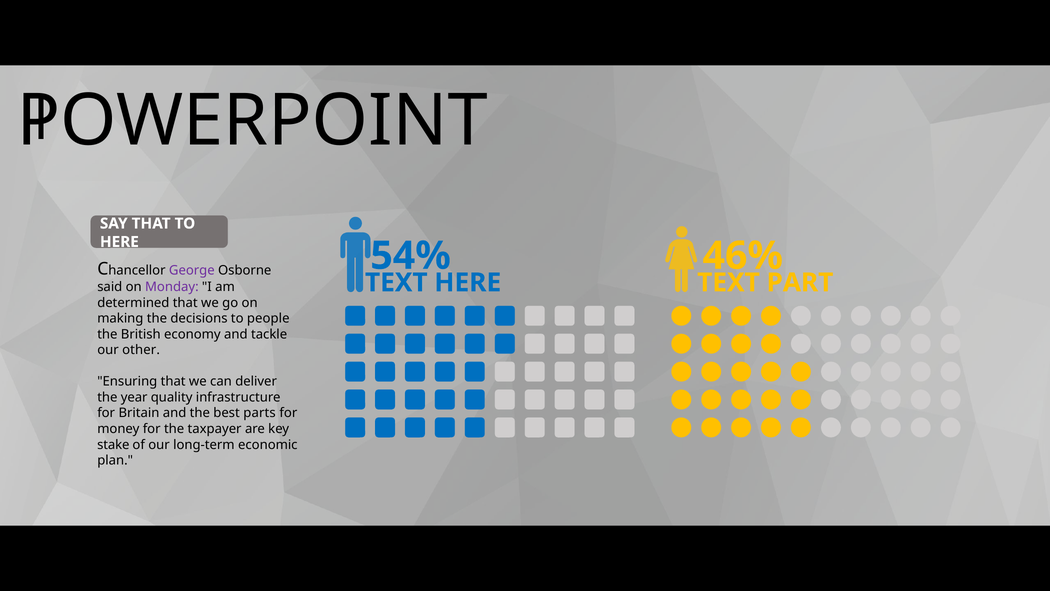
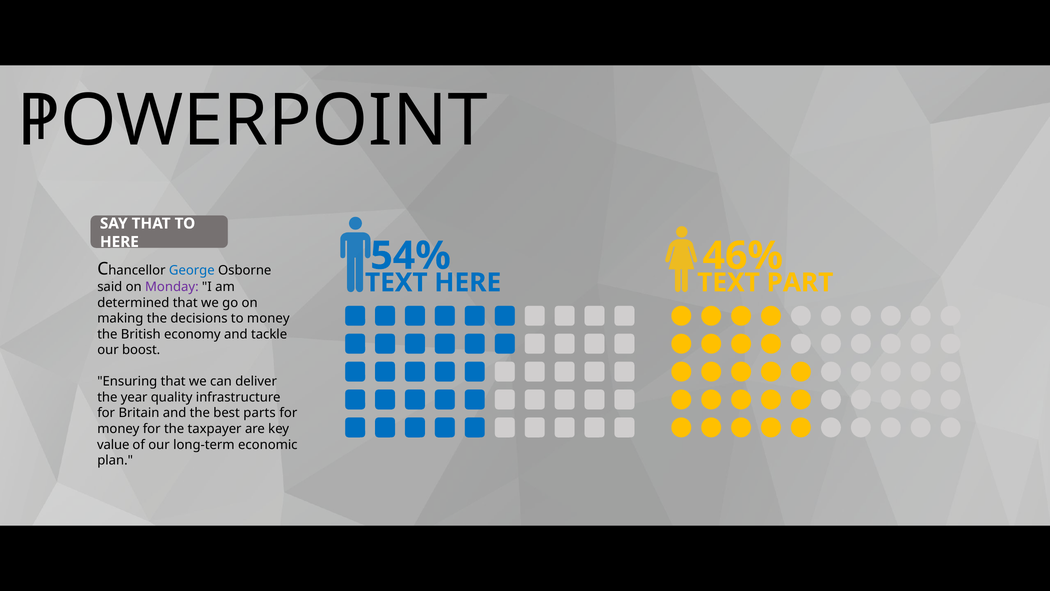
George colour: purple -> blue
to people: people -> money
other: other -> boost
stake: stake -> value
